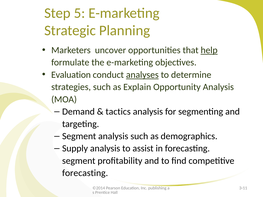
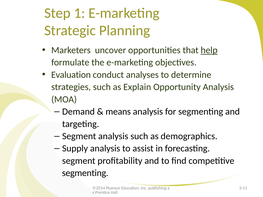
5: 5 -> 1
analyses underline: present -> none
tactics: tactics -> means
forecasting at (85, 173): forecasting -> segmenting
